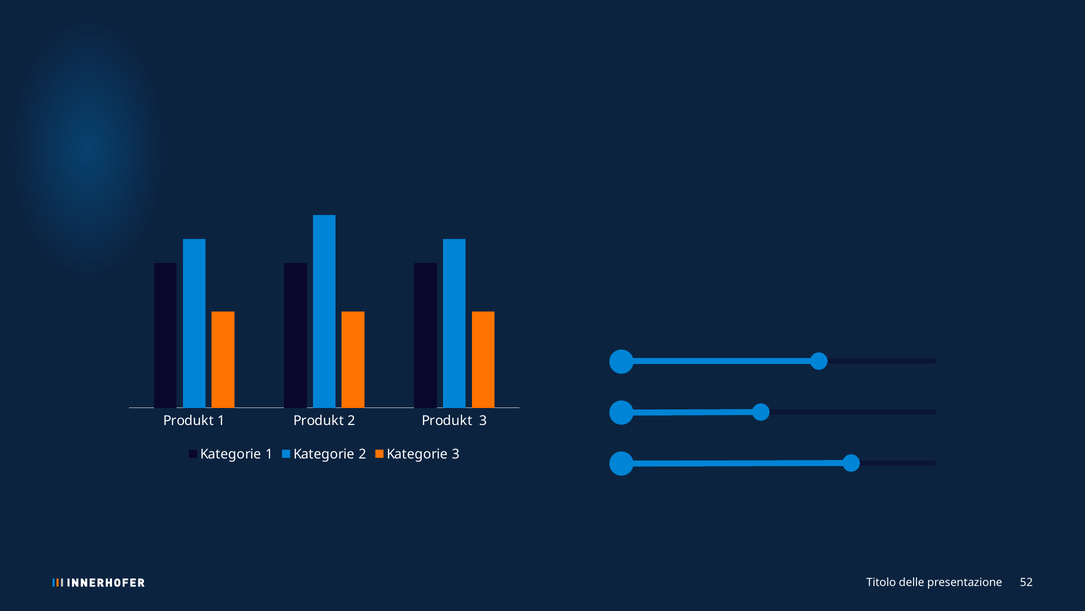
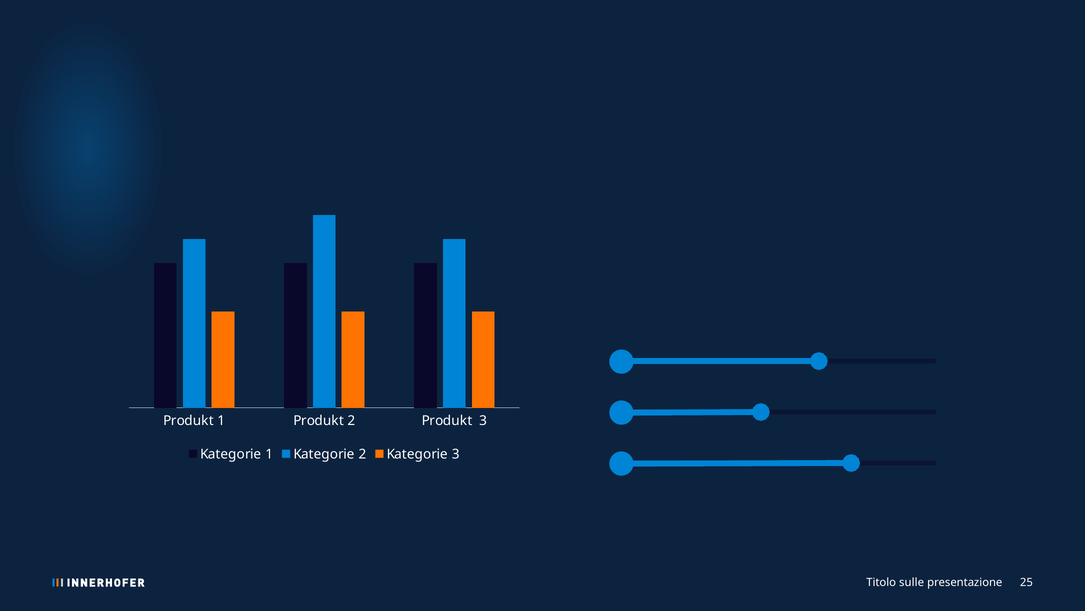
delle: delle -> sulle
52: 52 -> 25
